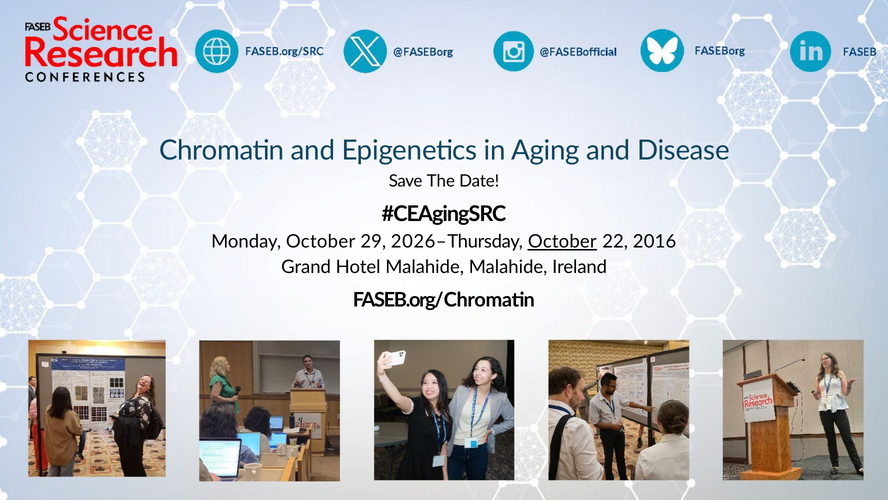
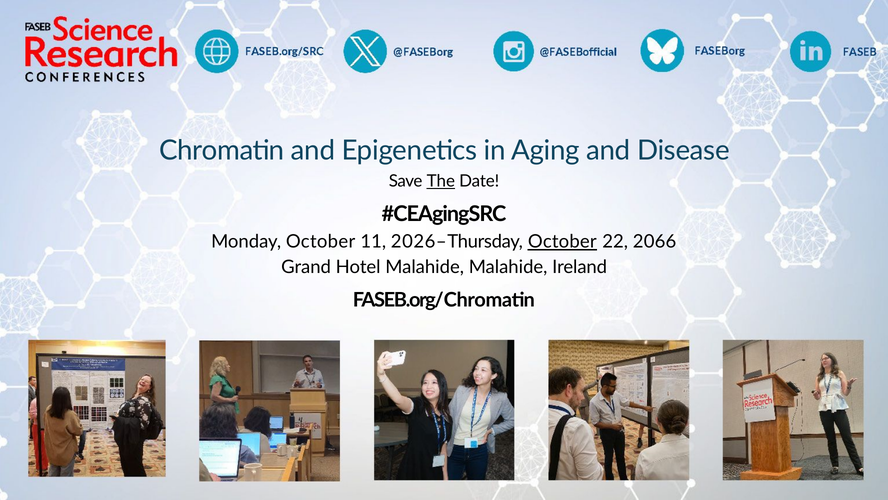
The underline: none -> present
29: 29 -> 11
2016: 2016 -> 2066
